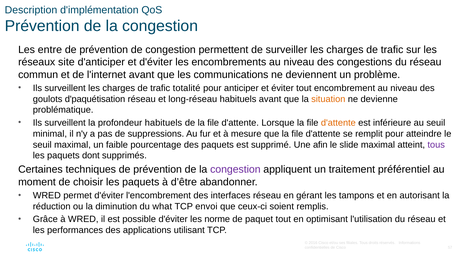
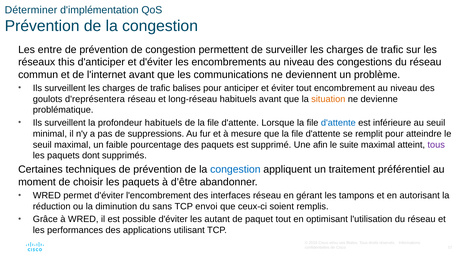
Description: Description -> Déterminer
site: site -> this
totalité: totalité -> balises
d'paquétisation: d'paquétisation -> d'représentera
d'attente at (338, 123) colour: orange -> blue
slide: slide -> suite
congestion at (235, 170) colour: purple -> blue
what: what -> sans
norme: norme -> autant
